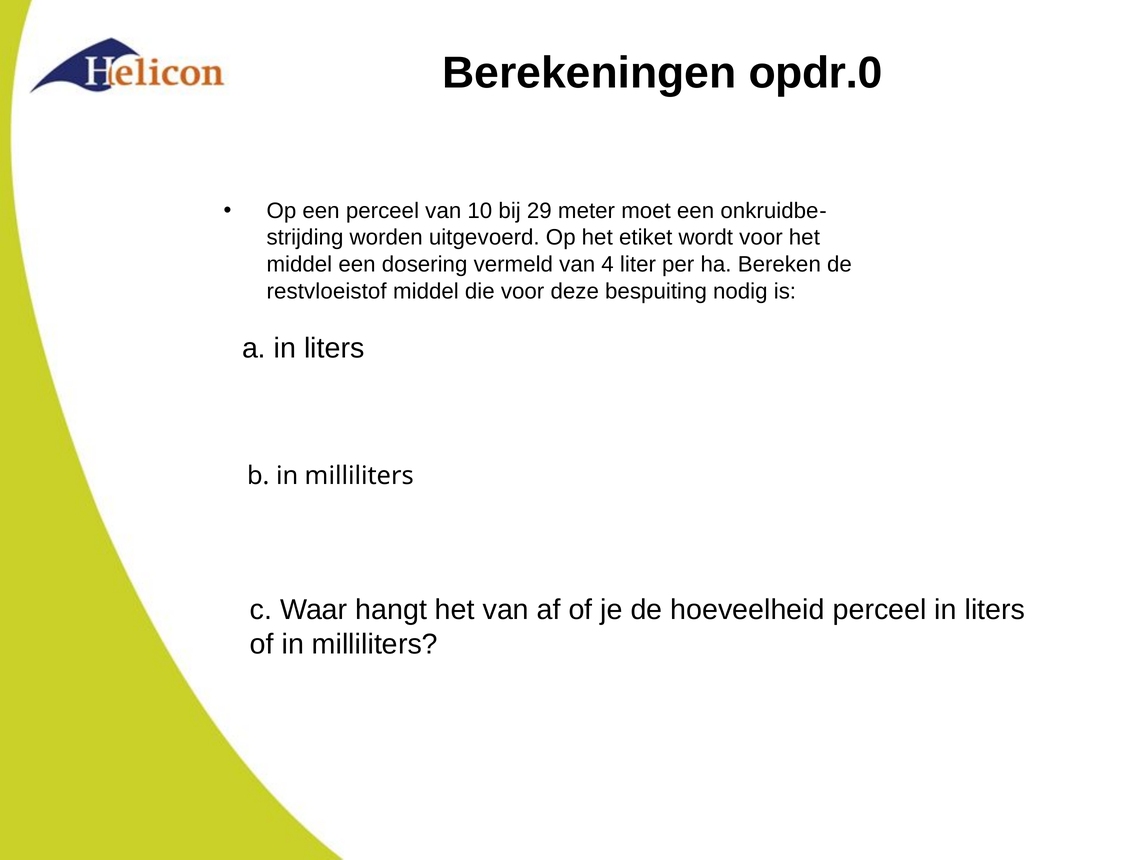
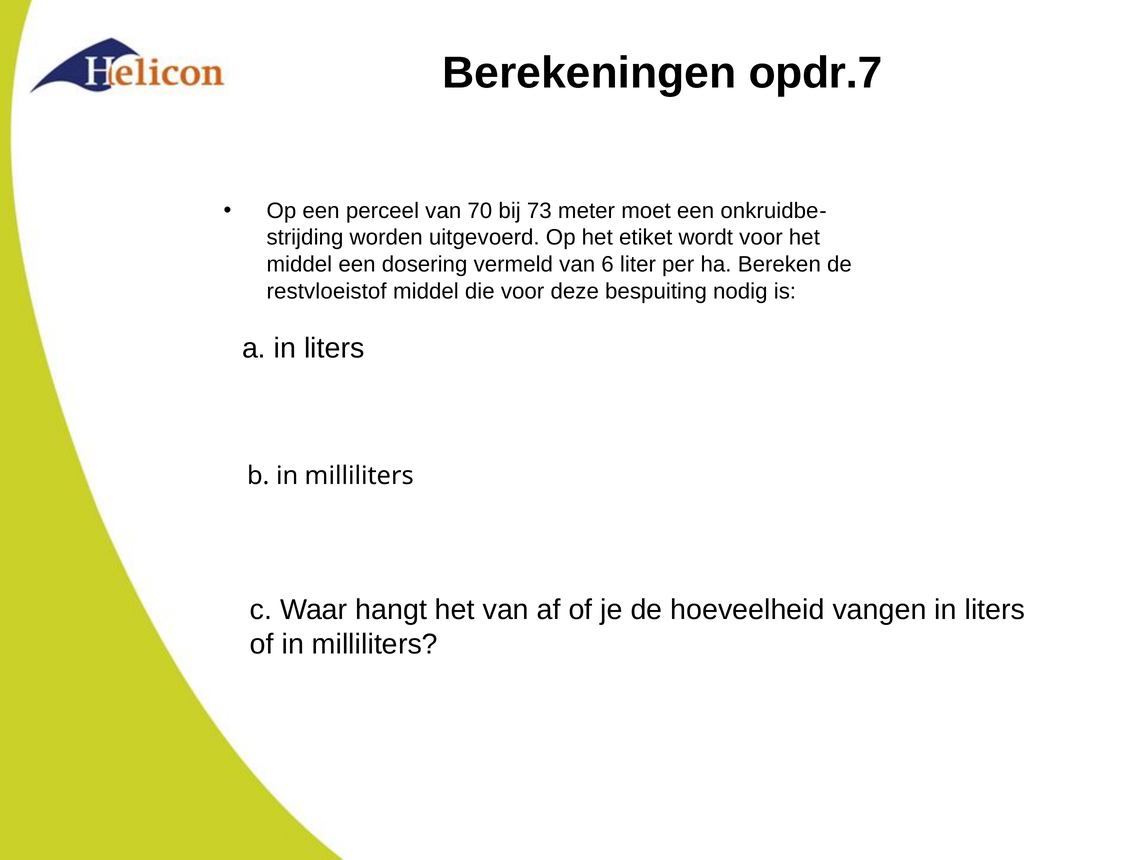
opdr.0: opdr.0 -> opdr.7
10: 10 -> 70
29: 29 -> 73
4: 4 -> 6
hoeveelheid perceel: perceel -> vangen
